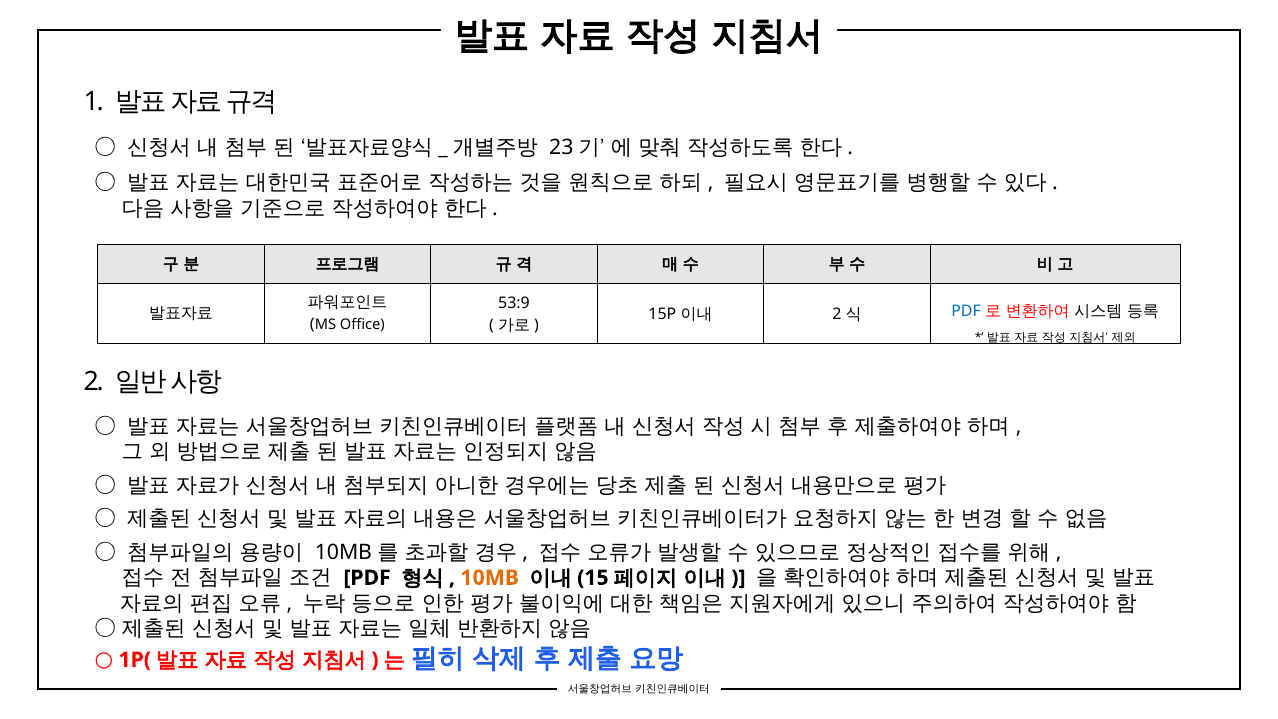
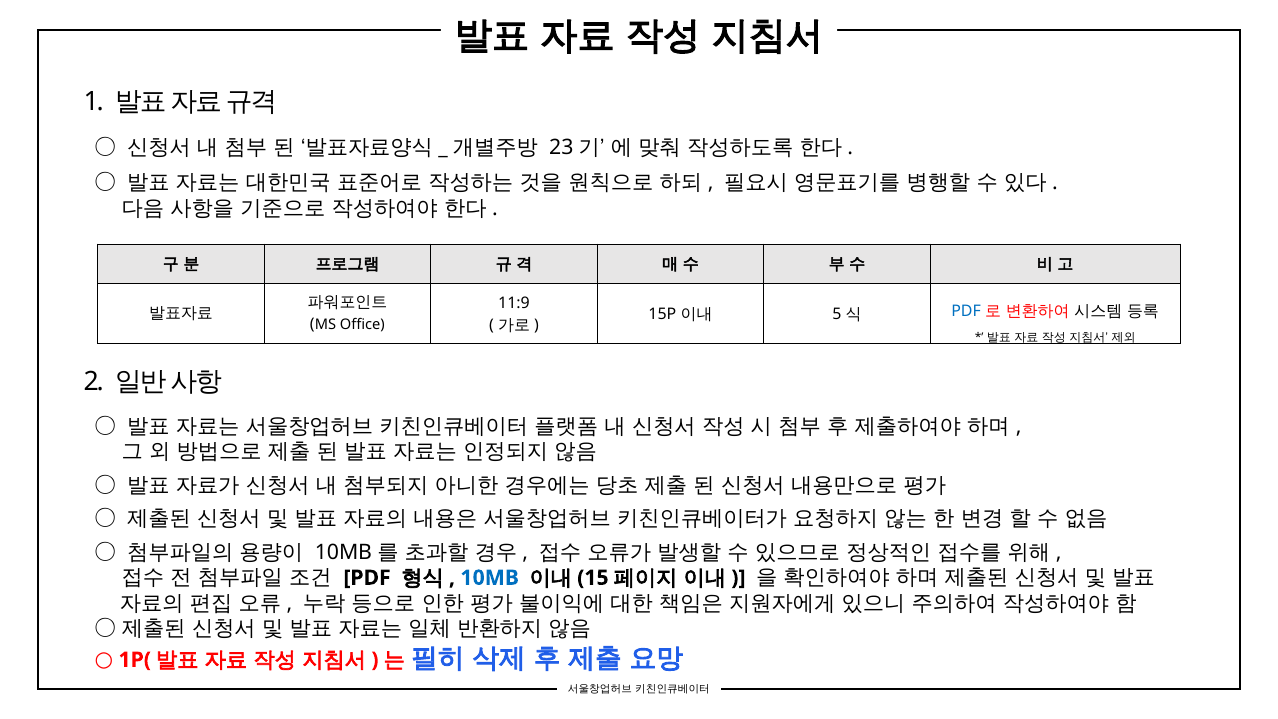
53:9: 53:9 -> 11:9
2 at (837, 314): 2 -> 5
10MB colour: orange -> blue
